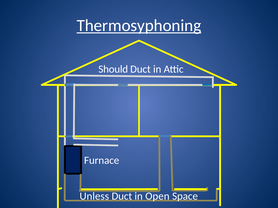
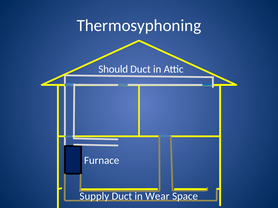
Thermosyphoning underline: present -> none
Unless: Unless -> Supply
Open: Open -> Wear
